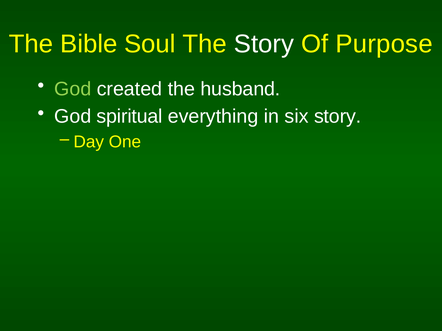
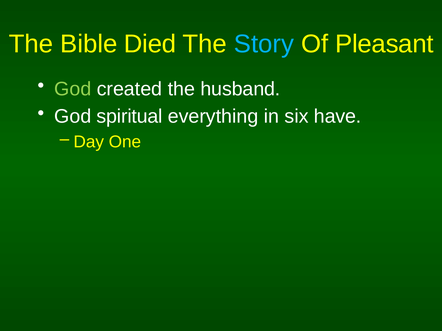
Soul: Soul -> Died
Story at (264, 44) colour: white -> light blue
Purpose: Purpose -> Pleasant
six story: story -> have
